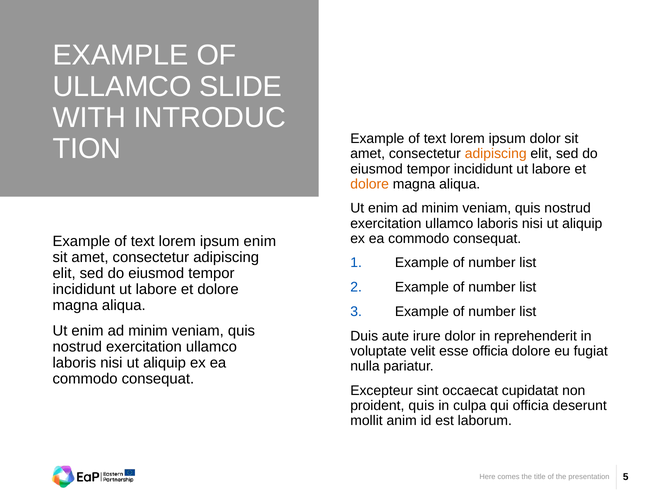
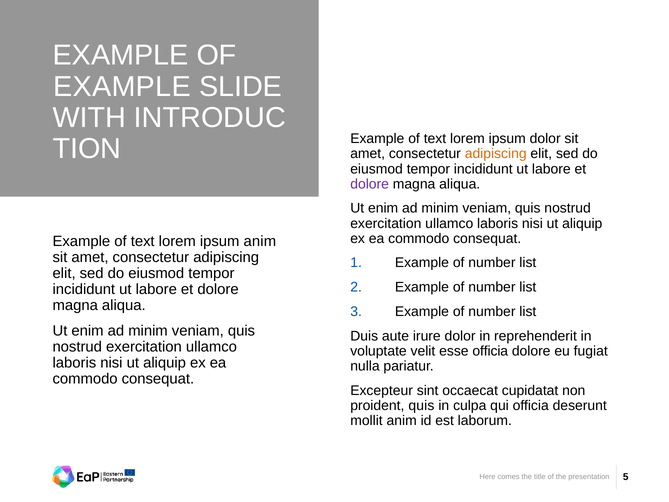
ULLAMCO at (122, 87): ULLAMCO -> EXAMPLE
dolore at (370, 184) colour: orange -> purple
ipsum enim: enim -> anim
